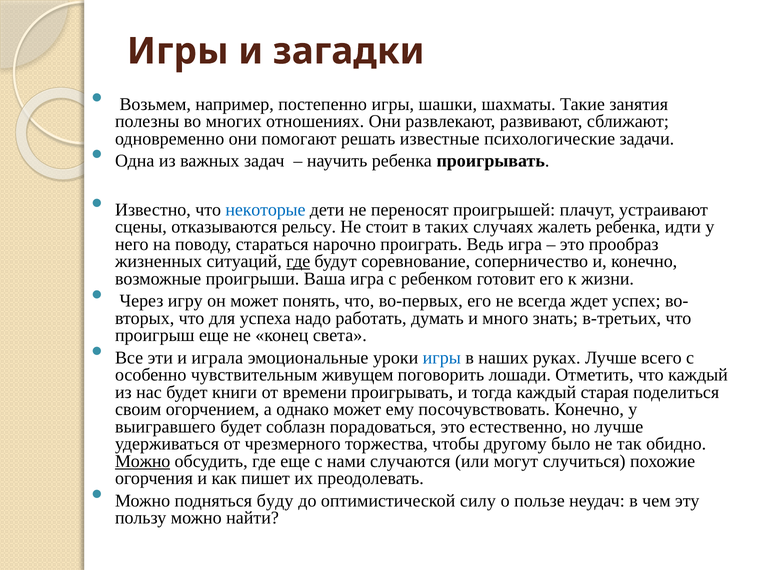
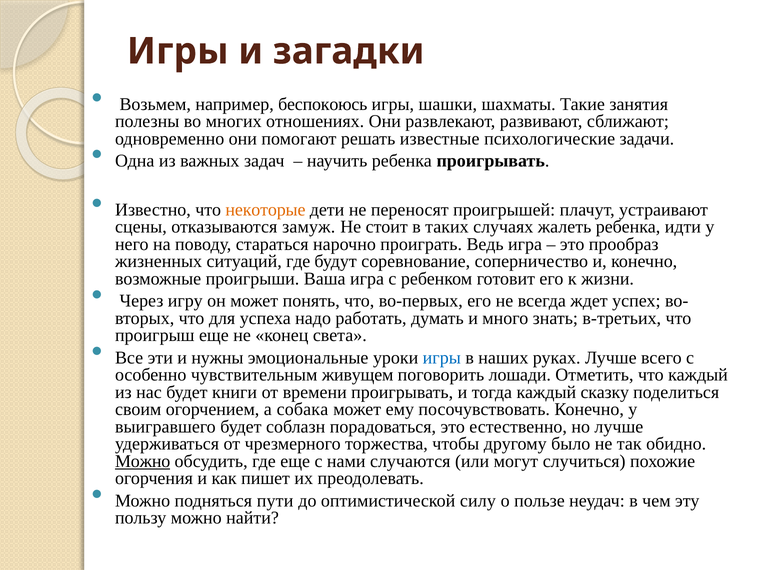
постепенно: постепенно -> беспокоюсь
некоторые colour: blue -> orange
рельсу: рельсу -> замуж
где at (298, 261) underline: present -> none
играла: играла -> нужны
старая: старая -> сказку
однако: однако -> собака
буду: буду -> пути
